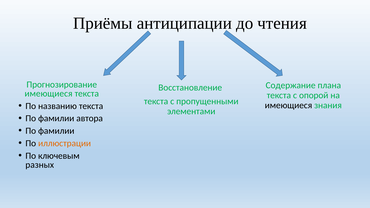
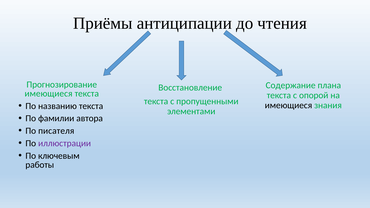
фамилии at (56, 131): фамилии -> писателя
иллюстрации colour: orange -> purple
разных: разных -> работы
